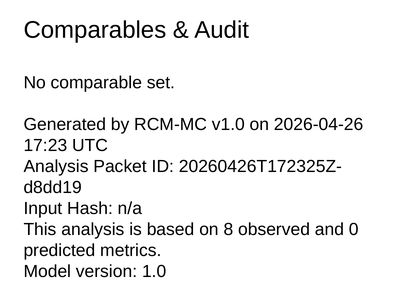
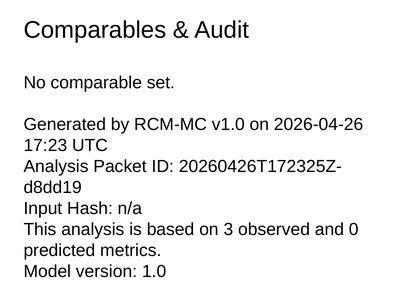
8: 8 -> 3
